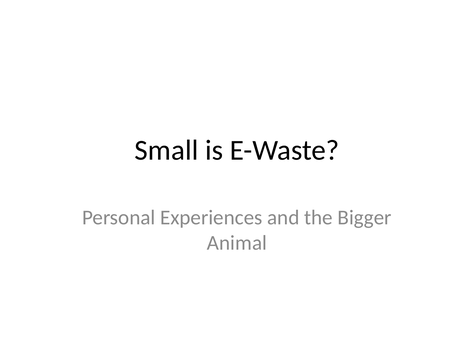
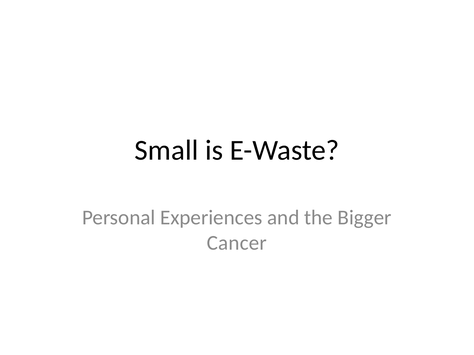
Animal: Animal -> Cancer
